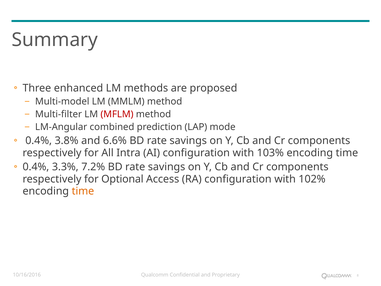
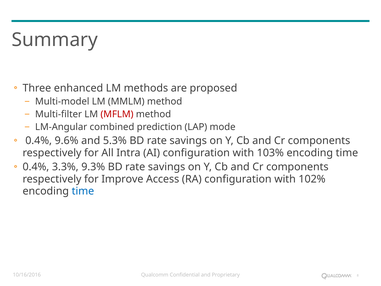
3.8%: 3.8% -> 9.6%
6.6%: 6.6% -> 5.3%
7.2%: 7.2% -> 9.3%
Optional: Optional -> Improve
time at (83, 191) colour: orange -> blue
